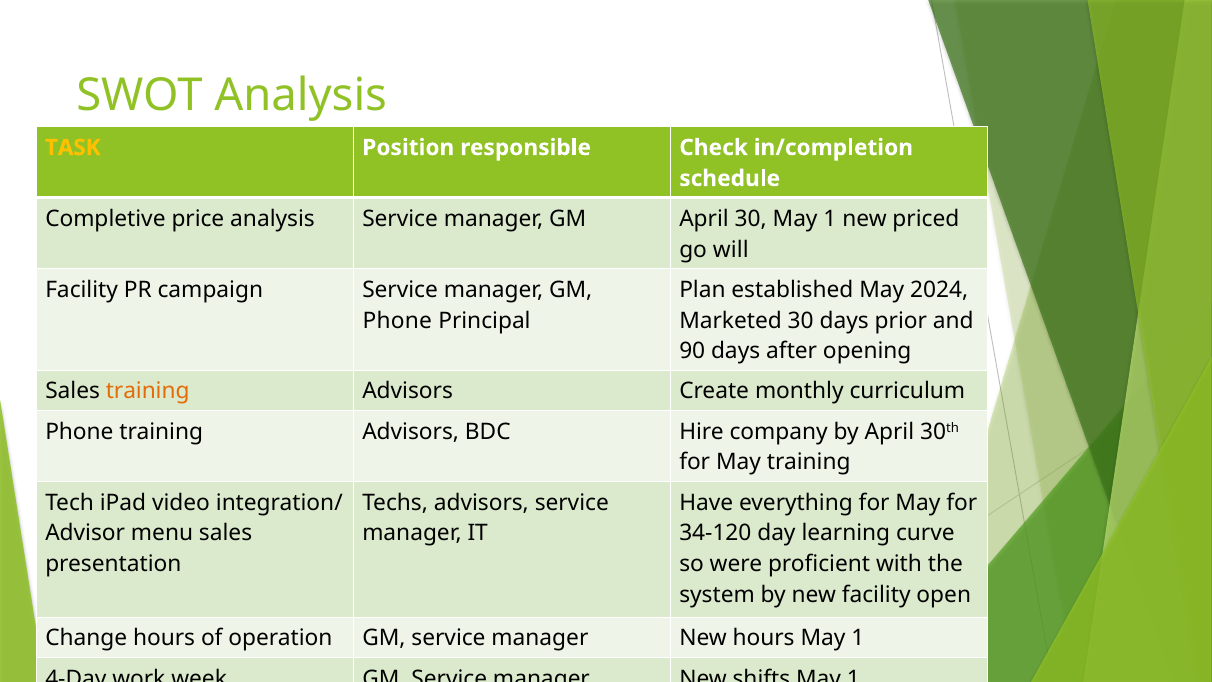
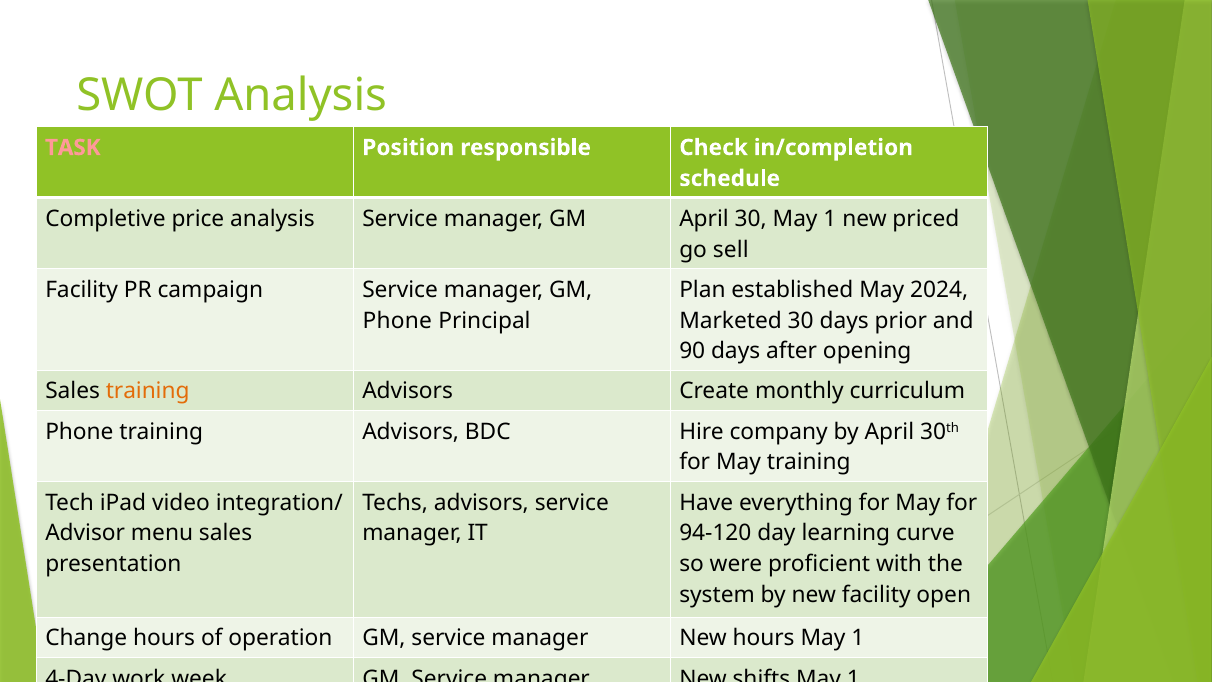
TASK colour: yellow -> pink
will: will -> sell
34-120: 34-120 -> 94-120
